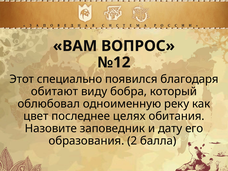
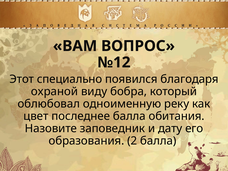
обитают: обитают -> охраной
последнее целях: целях -> балла
